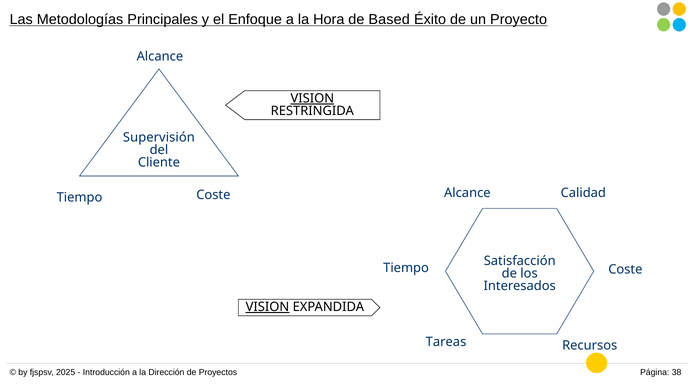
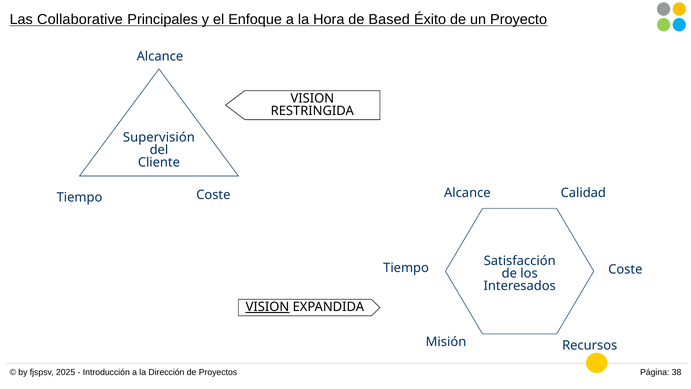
Metodologías: Metodologías -> Collaborative
VISION at (312, 98) underline: present -> none
Tareas: Tareas -> Misión
